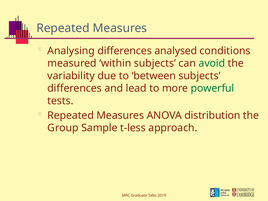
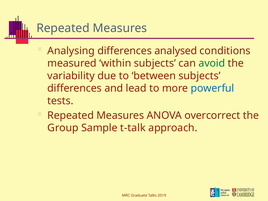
powerful colour: green -> blue
distribution: distribution -> overcorrect
t-less: t-less -> t-talk
